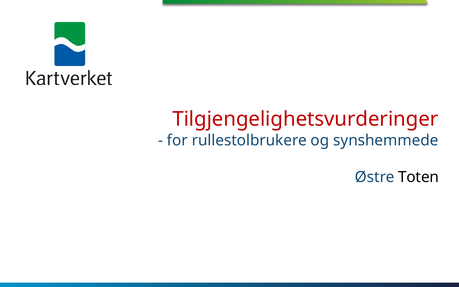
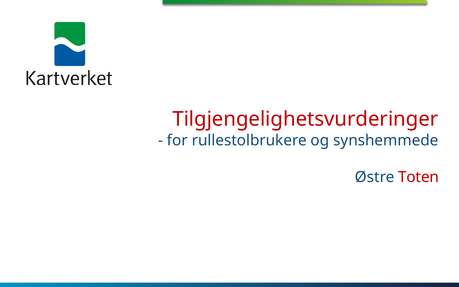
Toten colour: black -> red
